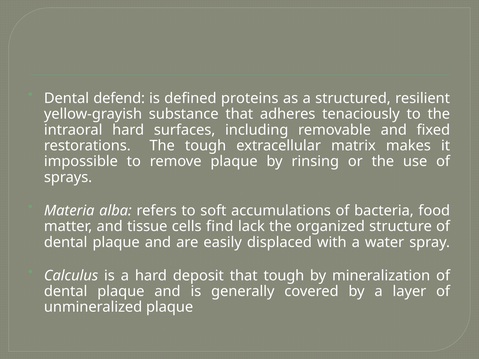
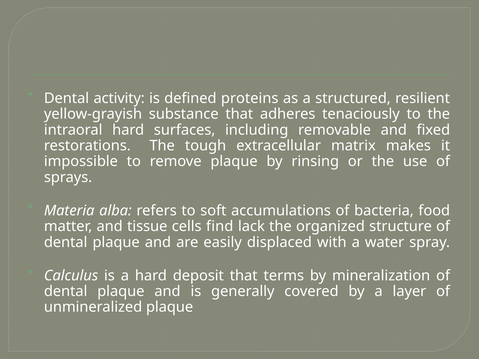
defend: defend -> activity
that tough: tough -> terms
